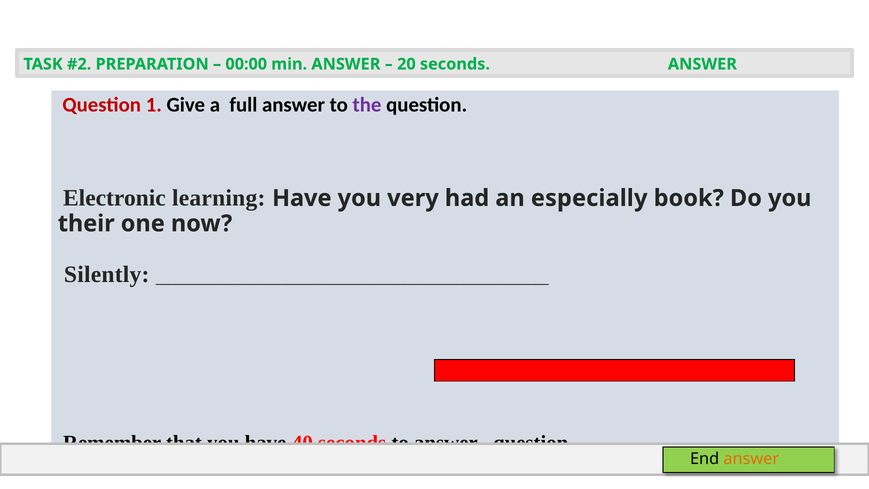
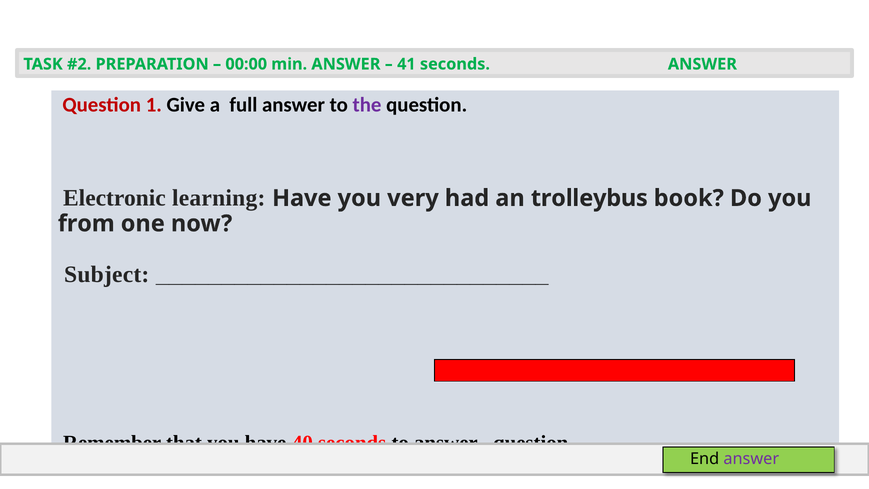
20: 20 -> 41
especially: especially -> trolleybus
their: their -> from
Silently: Silently -> Subject
answer at (751, 459) colour: orange -> purple
